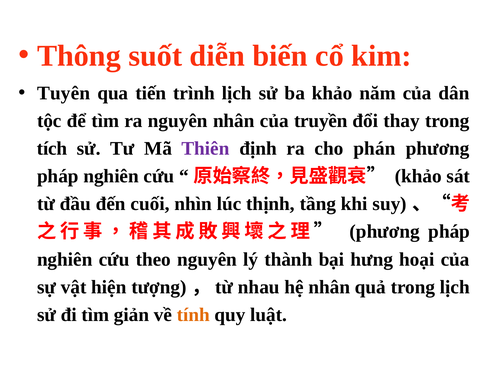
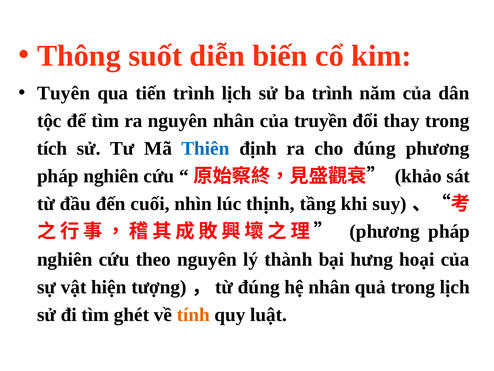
ba khảo: khảo -> trình
Thiên colour: purple -> blue
cho phán: phán -> đúng
từ nhau: nhau -> đúng
giản: giản -> ghét
